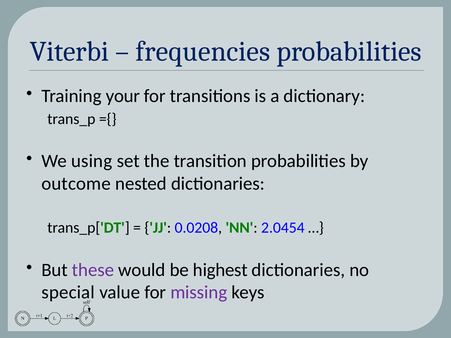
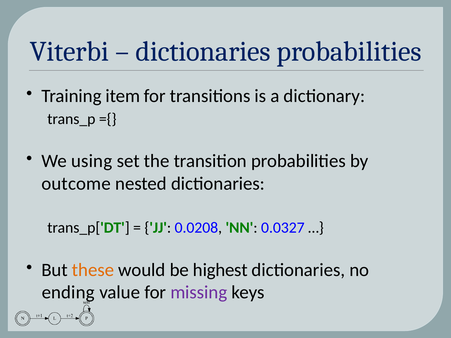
frequencies at (203, 52): frequencies -> dictionaries
your: your -> item
2.0454: 2.0454 -> 0.0327
these colour: purple -> orange
special: special -> ending
